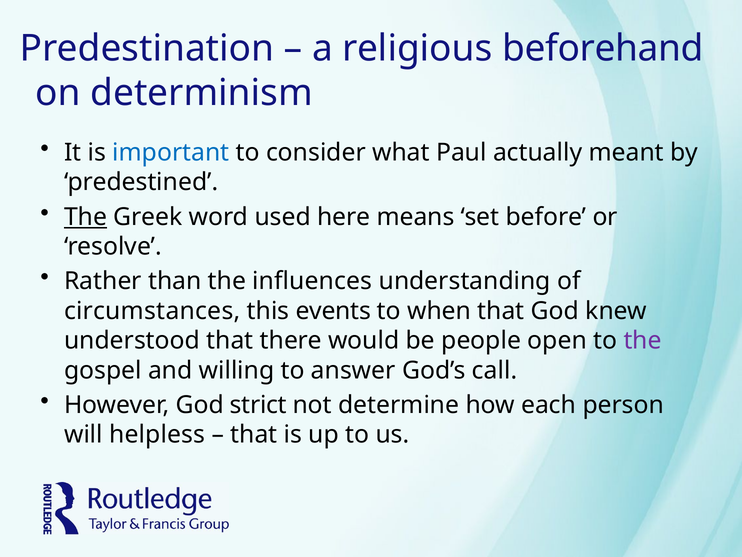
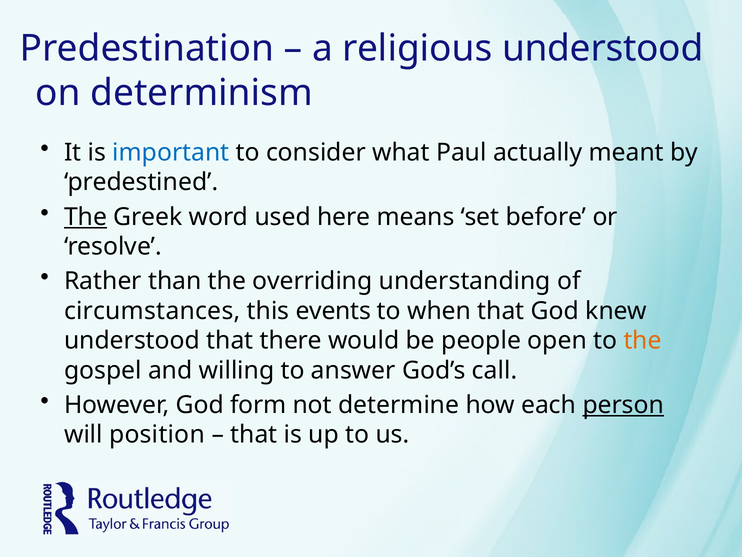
religious beforehand: beforehand -> understood
influences: influences -> overriding
the at (643, 340) colour: purple -> orange
strict: strict -> form
person underline: none -> present
helpless: helpless -> position
